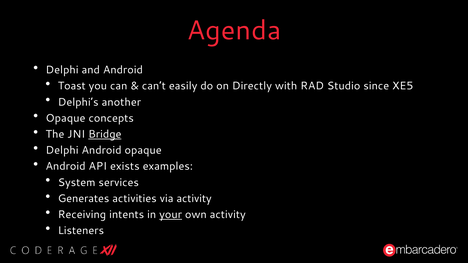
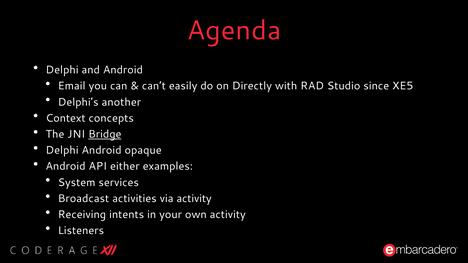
Toast: Toast -> Email
Opaque at (66, 118): Opaque -> Context
exists: exists -> either
Generates: Generates -> Broadcast
your underline: present -> none
